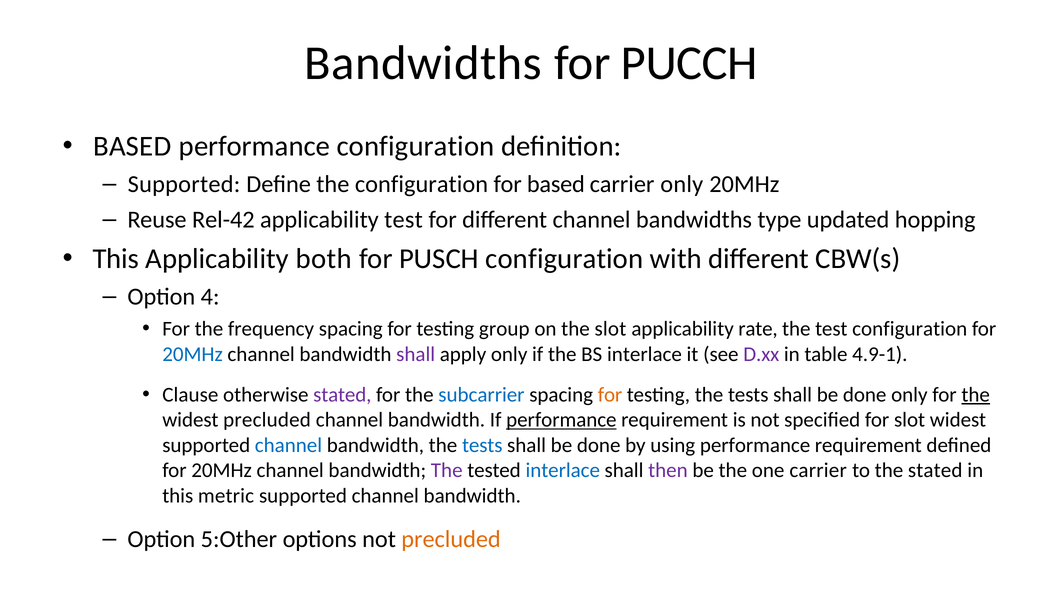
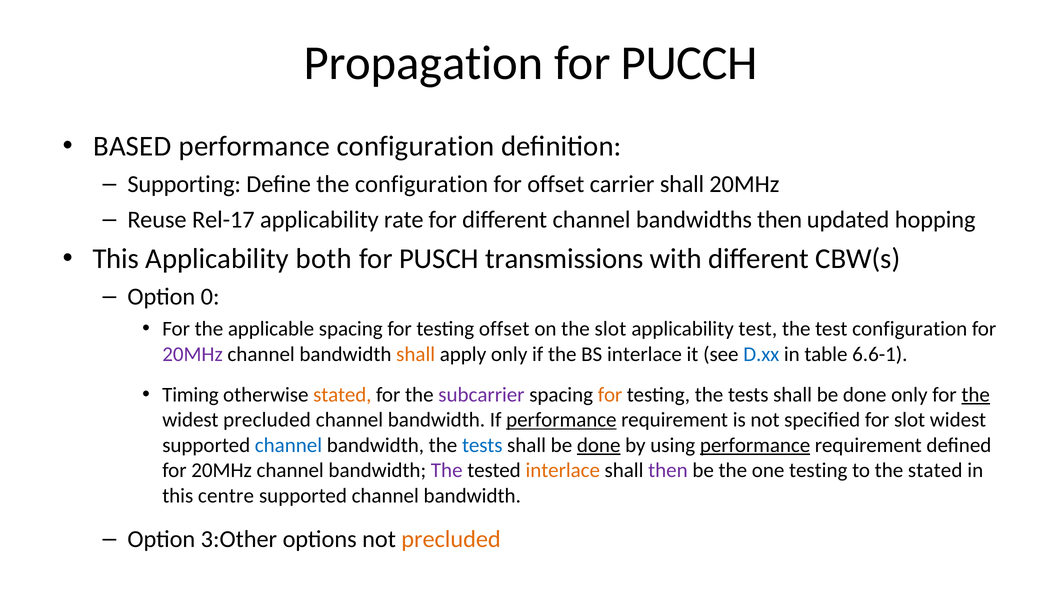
Bandwidths at (423, 63): Bandwidths -> Propagation
Supported at (184, 184): Supported -> Supporting
for based: based -> offset
carrier only: only -> shall
Rel-42: Rel-42 -> Rel-17
applicability test: test -> rate
bandwidths type: type -> then
PUSCH configuration: configuration -> transmissions
4: 4 -> 0
frequency: frequency -> applicable
testing group: group -> offset
applicability rate: rate -> test
20MHz at (193, 354) colour: blue -> purple
shall at (416, 354) colour: purple -> orange
D.xx colour: purple -> blue
4.9-1: 4.9-1 -> 6.6-1
Clause: Clause -> Timing
stated at (342, 395) colour: purple -> orange
subcarrier colour: blue -> purple
done at (599, 445) underline: none -> present
performance at (755, 445) underline: none -> present
interlace at (563, 470) colour: blue -> orange
one carrier: carrier -> testing
metric: metric -> centre
5:Other: 5:Other -> 3:Other
